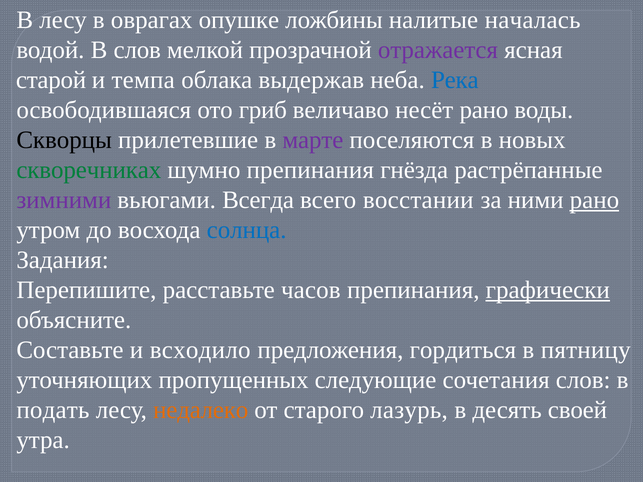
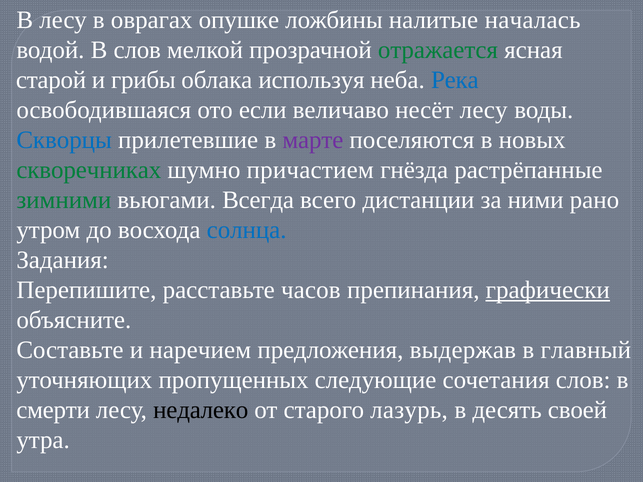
отражается colour: purple -> green
темпа: темпа -> грибы
выдержав: выдержав -> используя
гриб: гриб -> если
несёт рано: рано -> лесу
Скворцы colour: black -> blue
шумно препинания: препинания -> причастием
зимними colour: purple -> green
восстании: восстании -> дистанции
рано at (594, 200) underline: present -> none
всходило: всходило -> наречием
гордиться: гордиться -> выдержав
пятницу: пятницу -> главный
подать: подать -> смерти
недалеко colour: orange -> black
